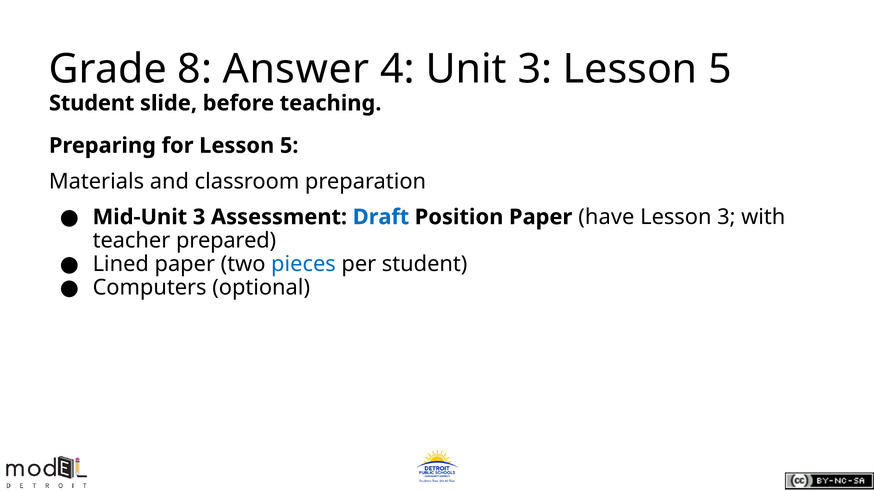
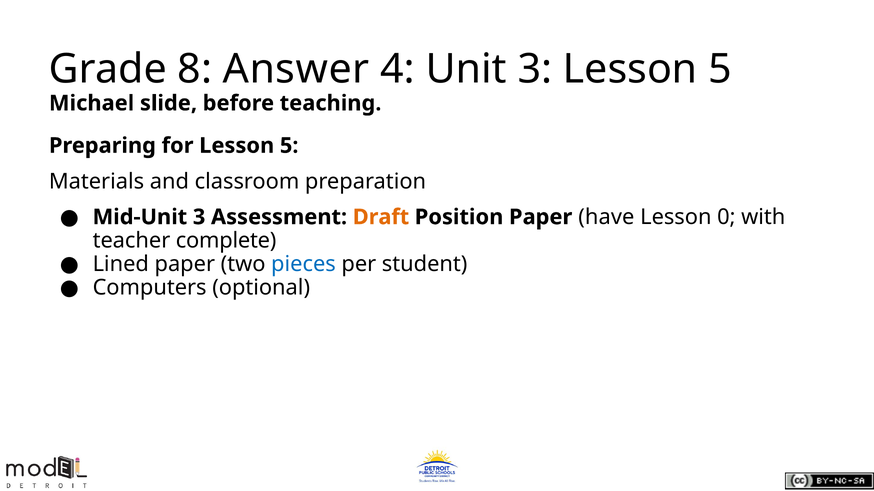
Student at (92, 103): Student -> Michael
Draft colour: blue -> orange
Lesson 3: 3 -> 0
prepared: prepared -> complete
